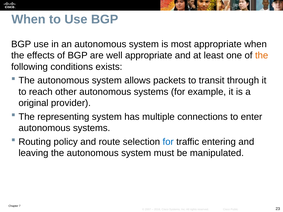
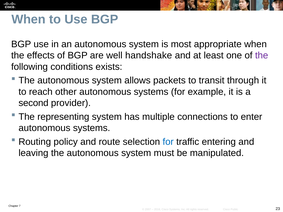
well appropriate: appropriate -> handshake
the at (262, 56) colour: orange -> purple
original: original -> second
